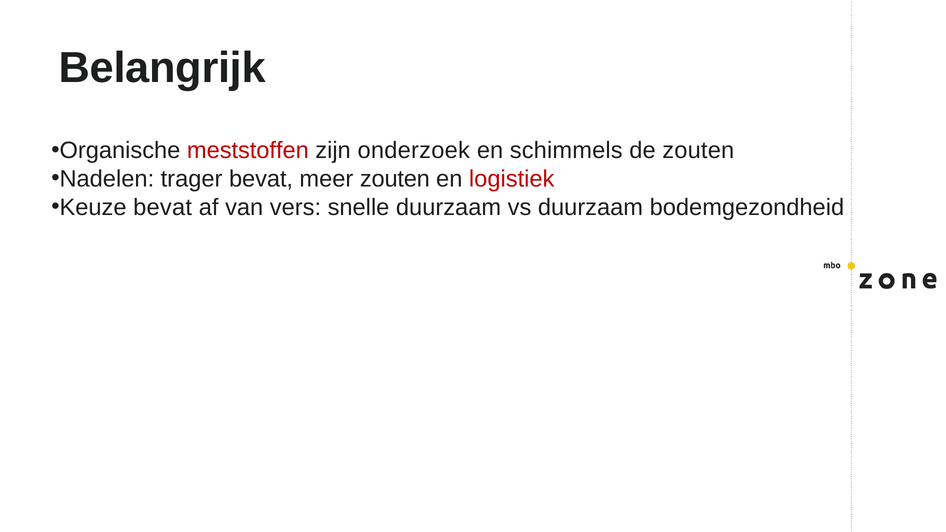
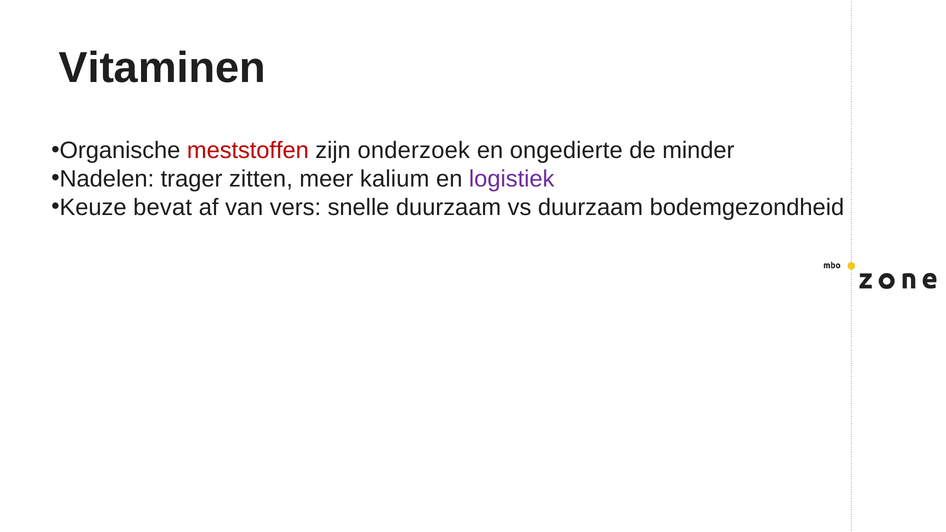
Belangrijk: Belangrijk -> Vitaminen
schimmels: schimmels -> ongedierte
de zouten: zouten -> minder
trager bevat: bevat -> zitten
meer zouten: zouten -> kalium
logistiek colour: red -> purple
